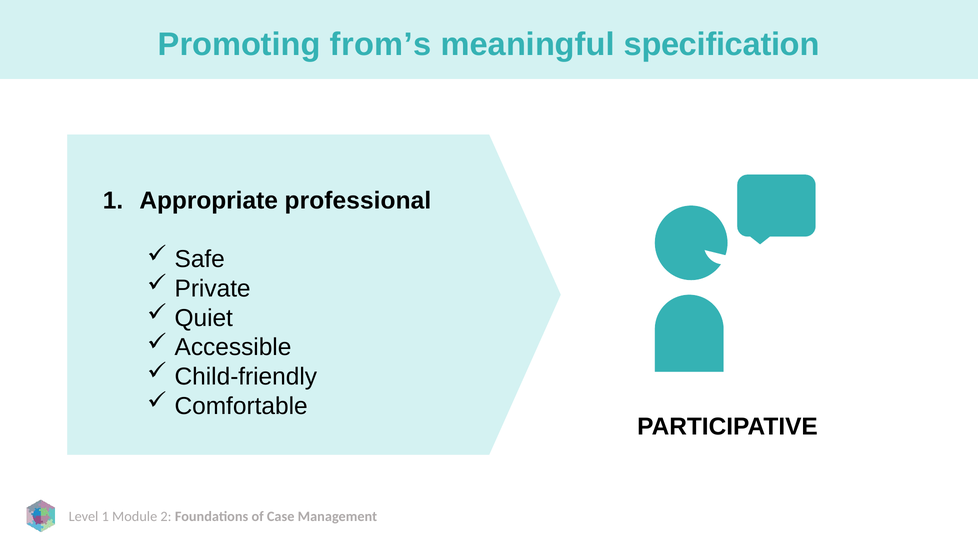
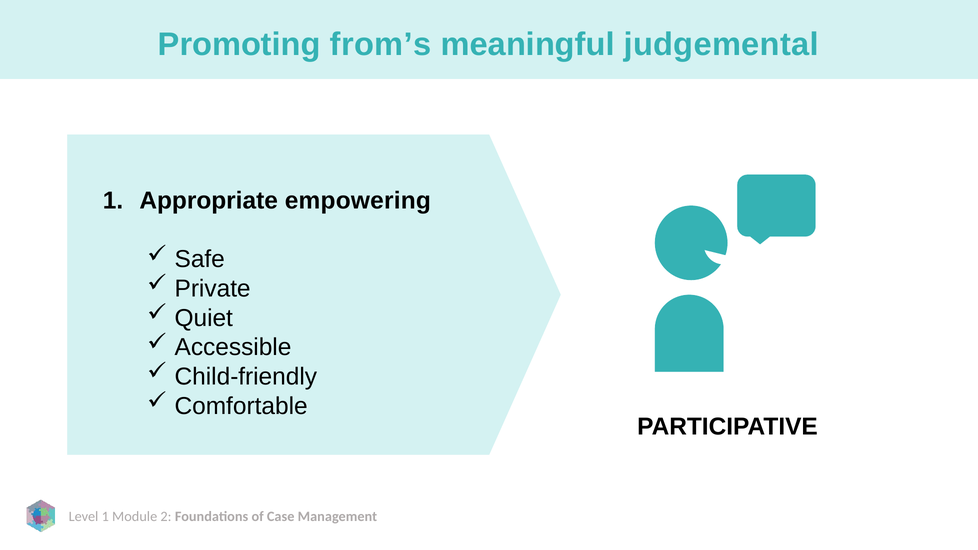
specification: specification -> judgemental
professional: professional -> empowering
